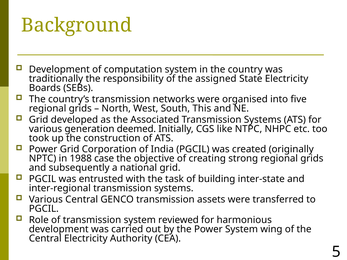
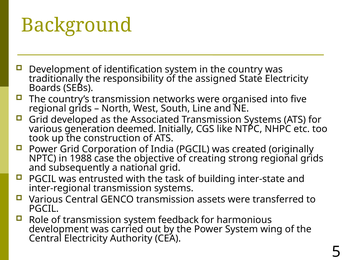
computation: computation -> identification
This: This -> Line
reviewed: reviewed -> feedback
